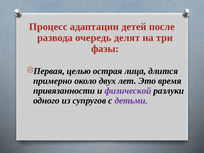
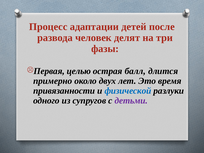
очередь: очередь -> человек
лица: лица -> балл
физической colour: purple -> blue
